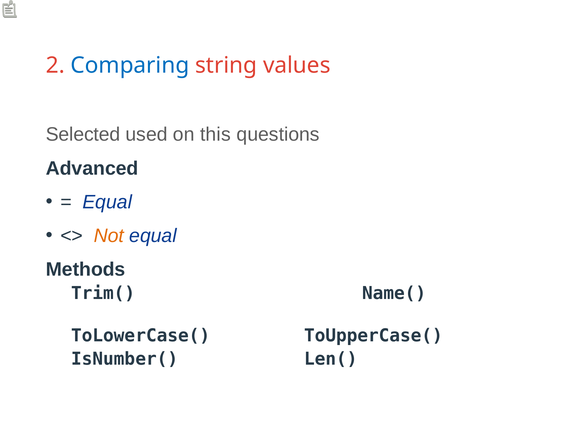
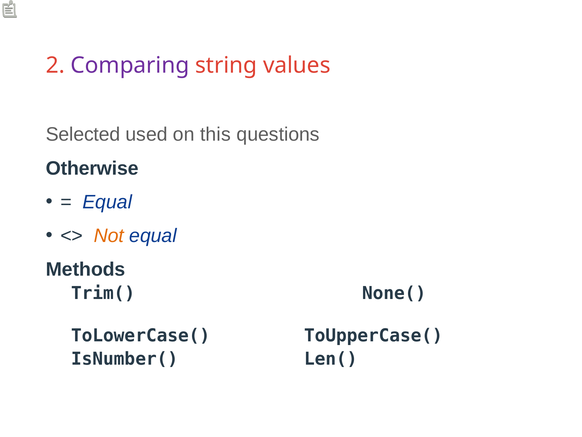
Comparing colour: blue -> purple
Advanced: Advanced -> Otherwise
Name(: Name( -> None(
